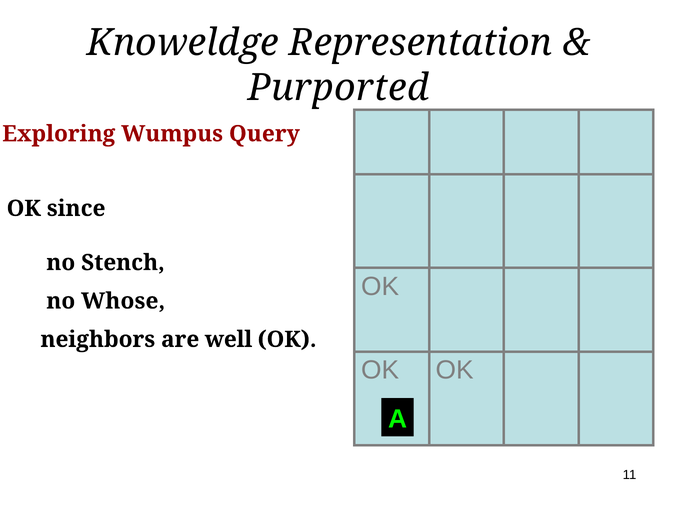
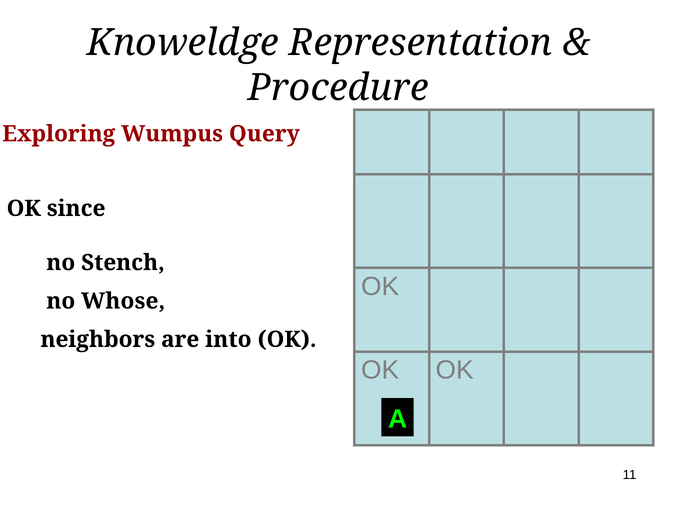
Purported: Purported -> Procedure
well: well -> into
